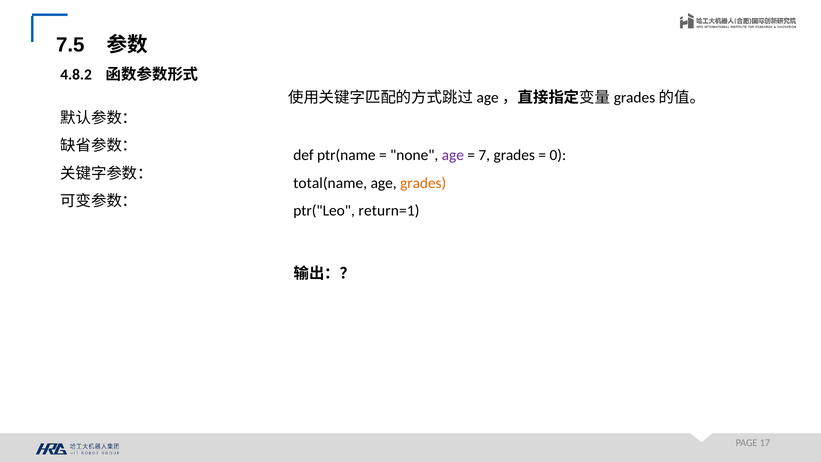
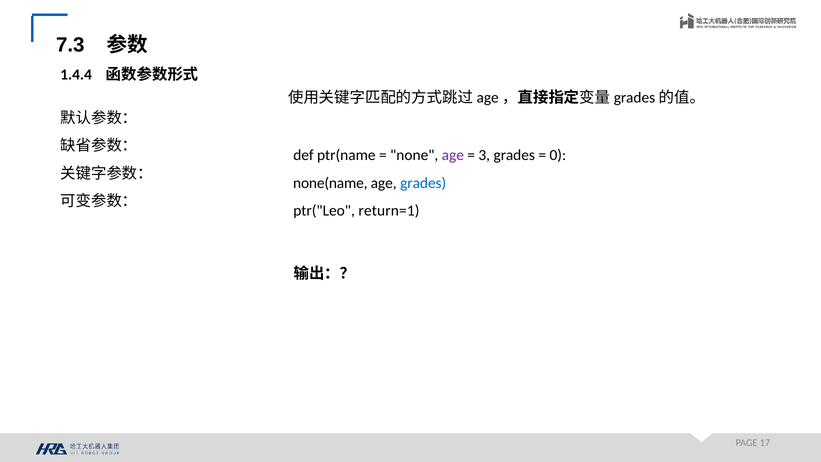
7.5: 7.5 -> 7.3
4.8.2: 4.8.2 -> 1.4.4
7: 7 -> 3
total(name: total(name -> none(name
grades at (423, 183) colour: orange -> blue
